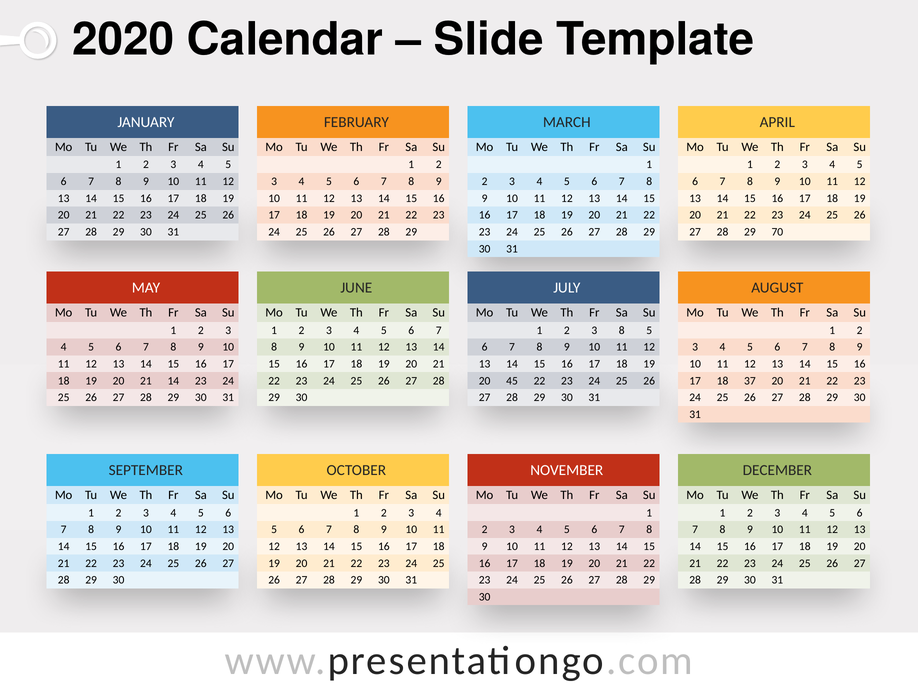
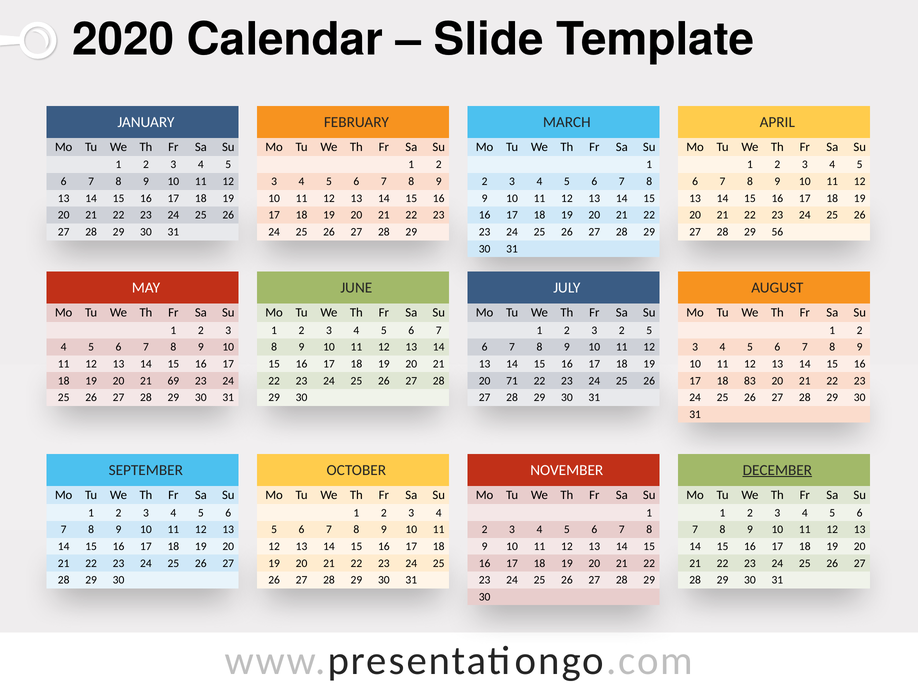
70: 70 -> 56
3 8: 8 -> 2
21 14: 14 -> 69
45: 45 -> 71
37: 37 -> 83
DECEMBER underline: none -> present
